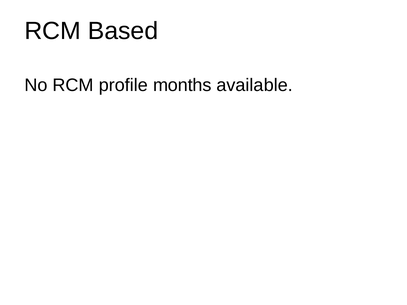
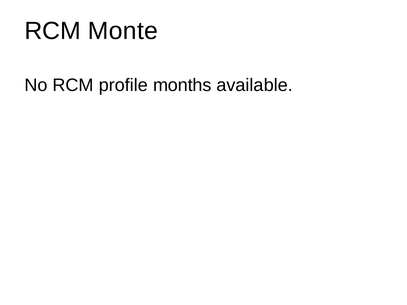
Based: Based -> Monte
